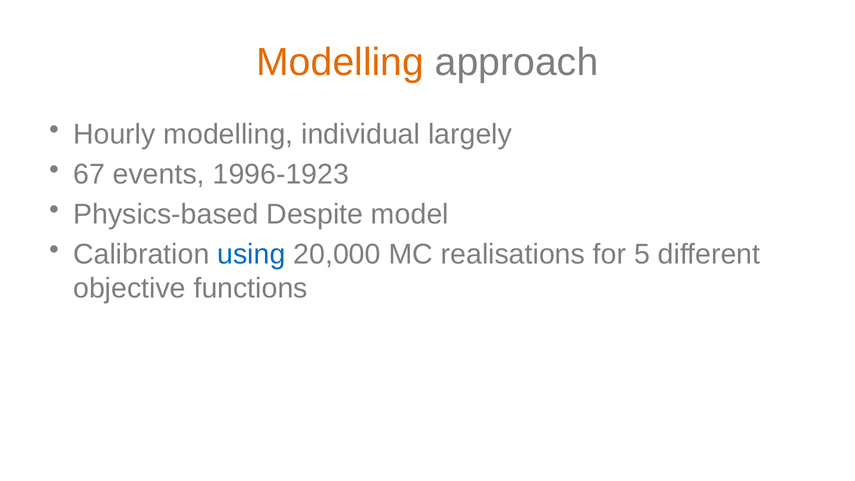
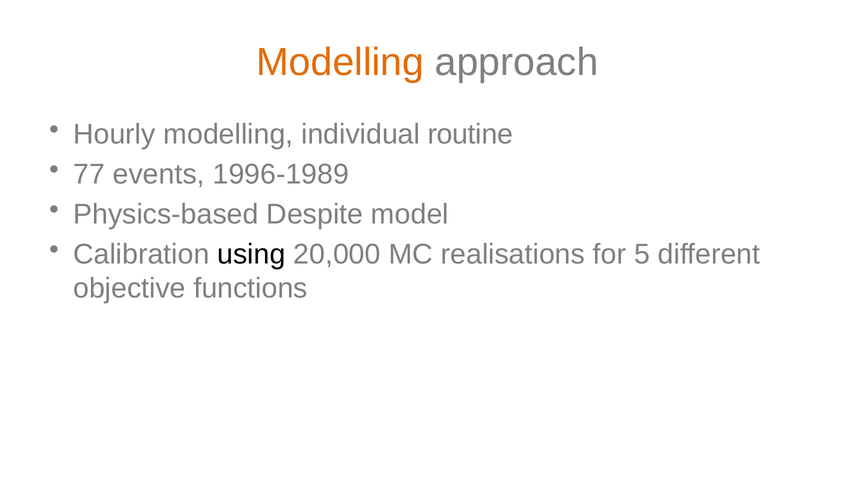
largely: largely -> routine
67: 67 -> 77
1996-1923: 1996-1923 -> 1996-1989
using colour: blue -> black
